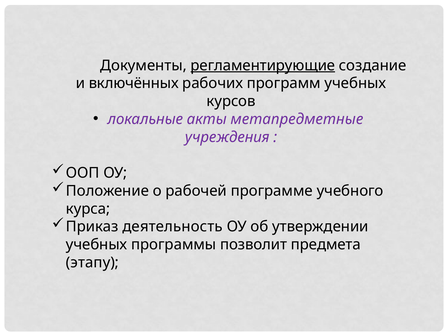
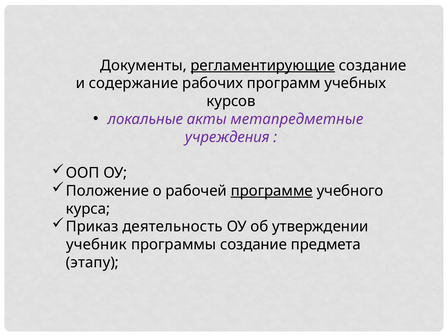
включённых: включённых -> содержание
программе underline: none -> present
учебных at (97, 245): учебных -> учебник
программы позволит: позволит -> создание
